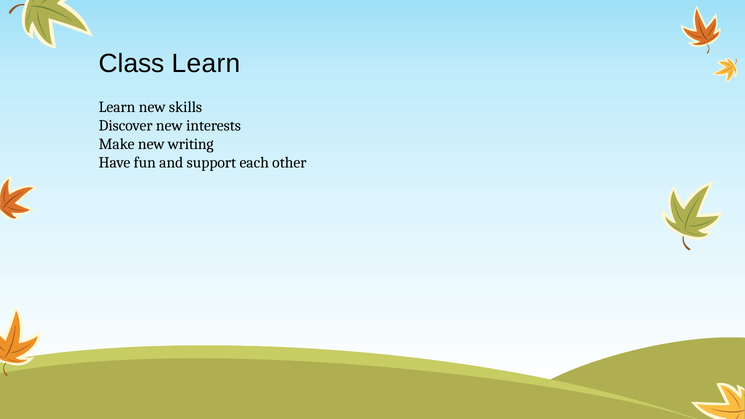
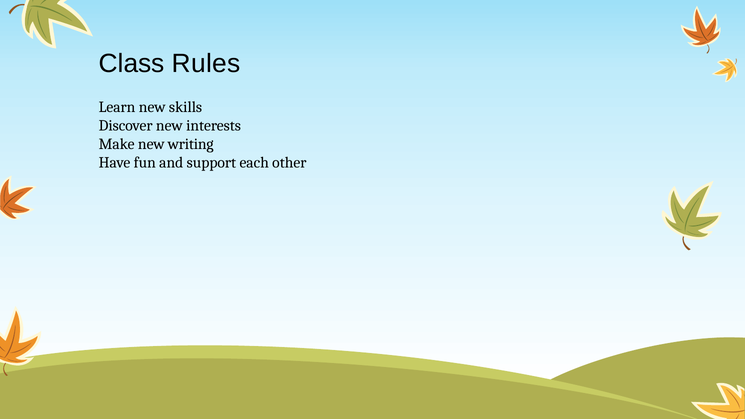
Class Learn: Learn -> Rules
